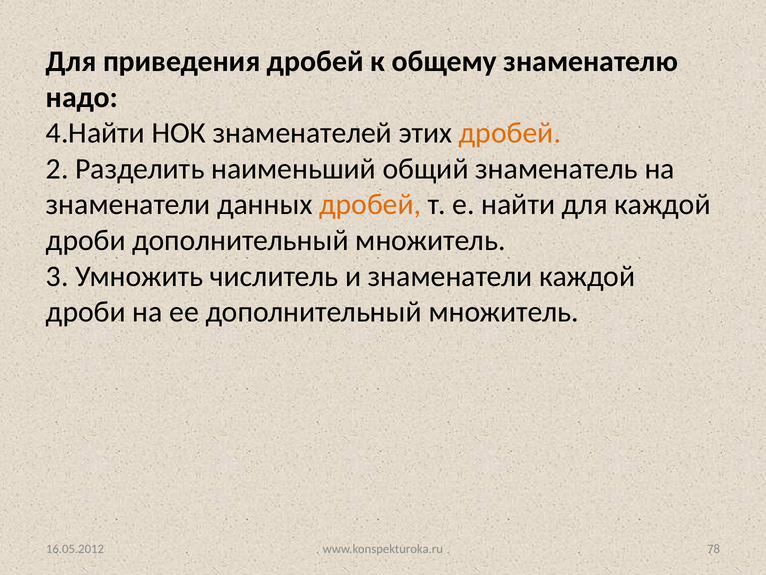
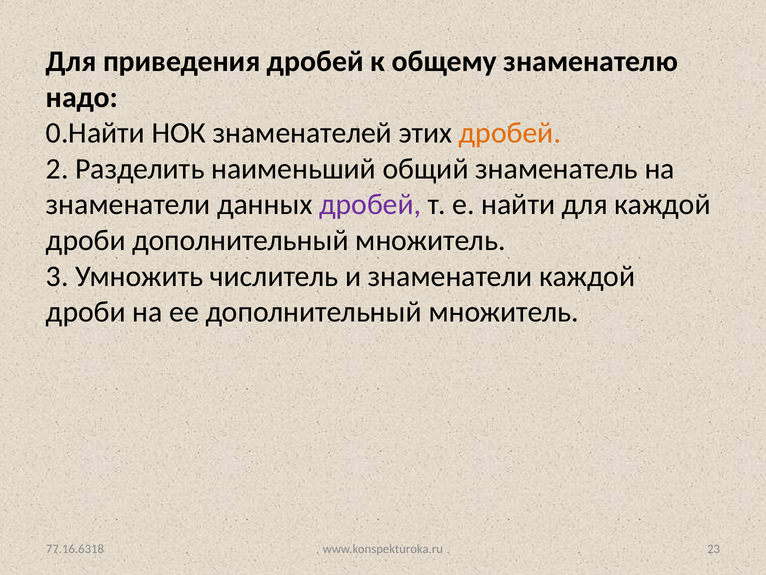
4.Найти: 4.Найти -> 0.Найти
дробей at (370, 204) colour: orange -> purple
78: 78 -> 23
16.05.2012: 16.05.2012 -> 77.16.6318
